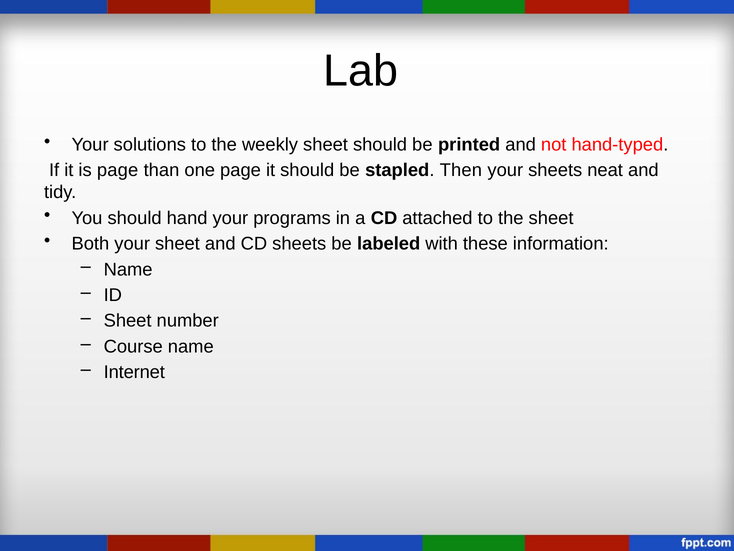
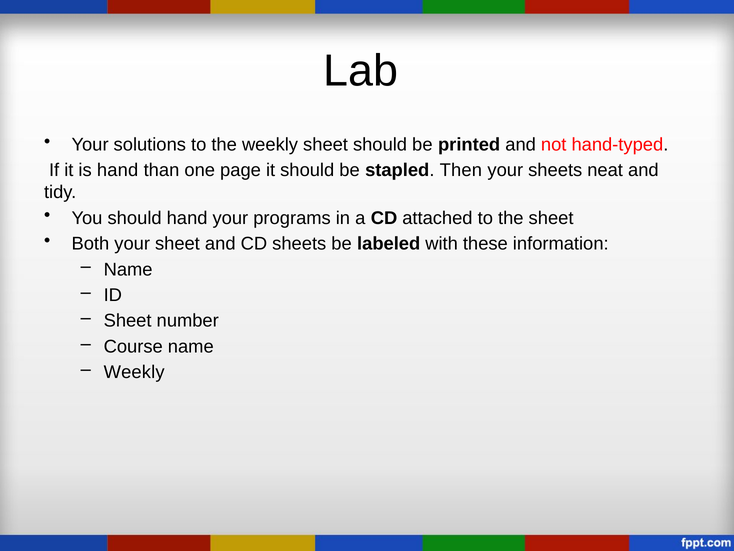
is page: page -> hand
Internet at (134, 372): Internet -> Weekly
